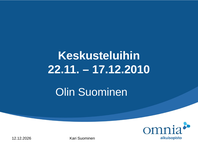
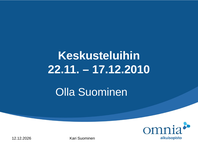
Olin: Olin -> Olla
